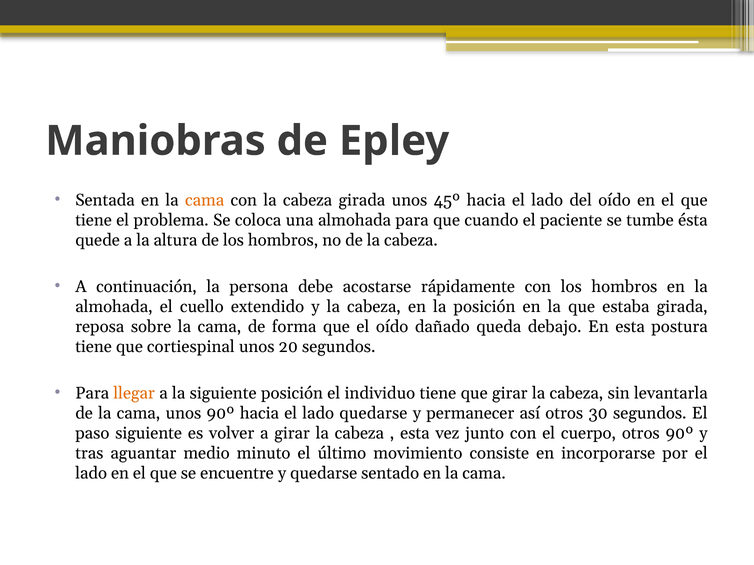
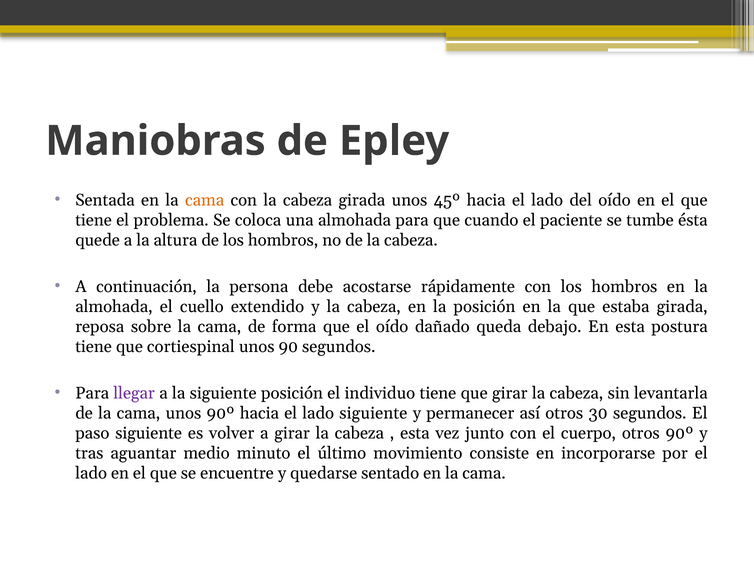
20: 20 -> 90
llegar colour: orange -> purple
lado quedarse: quedarse -> siguiente
